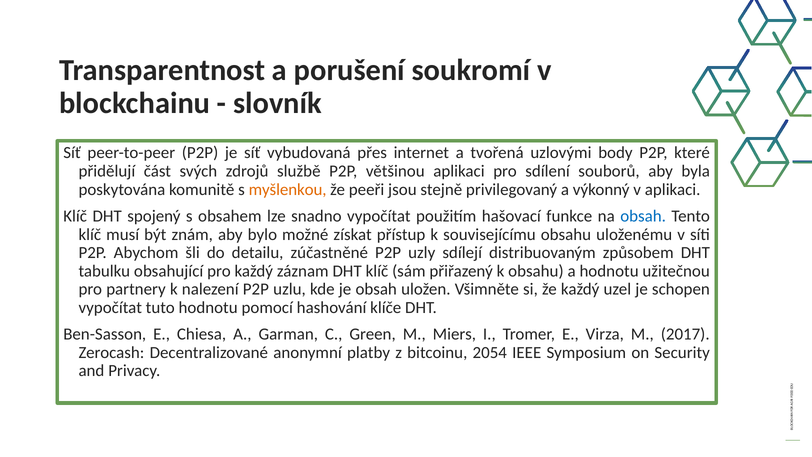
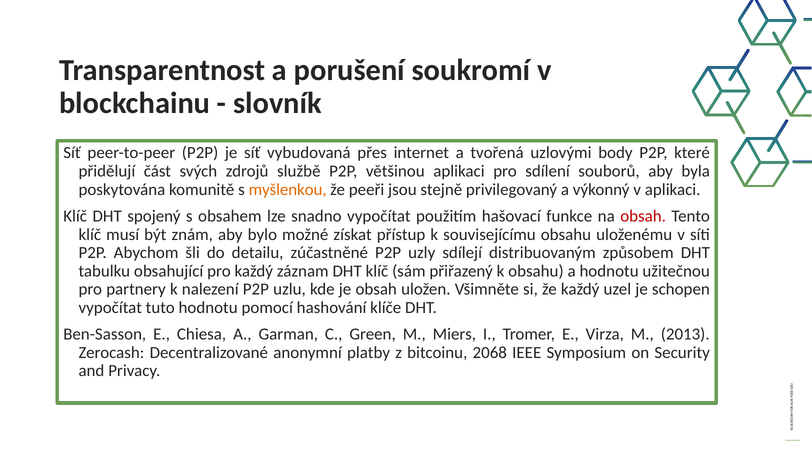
obsah at (643, 216) colour: blue -> red
2017: 2017 -> 2013
2054: 2054 -> 2068
